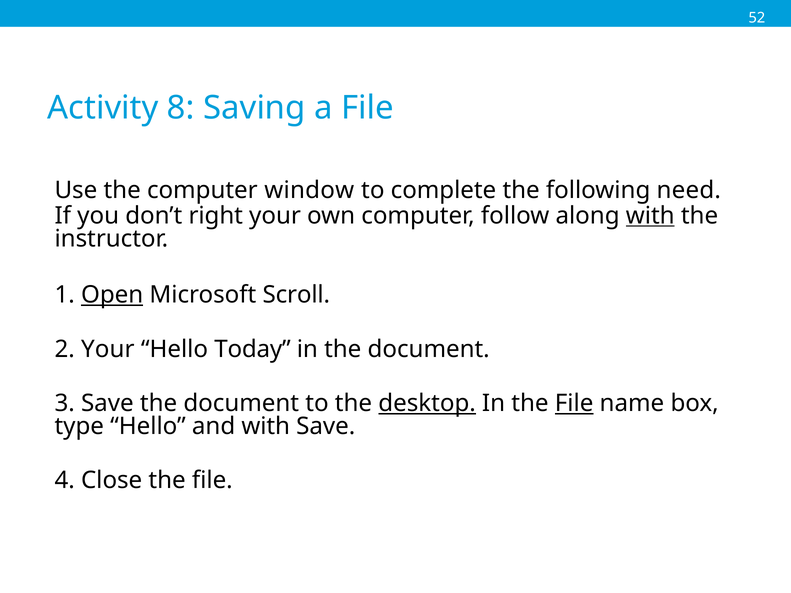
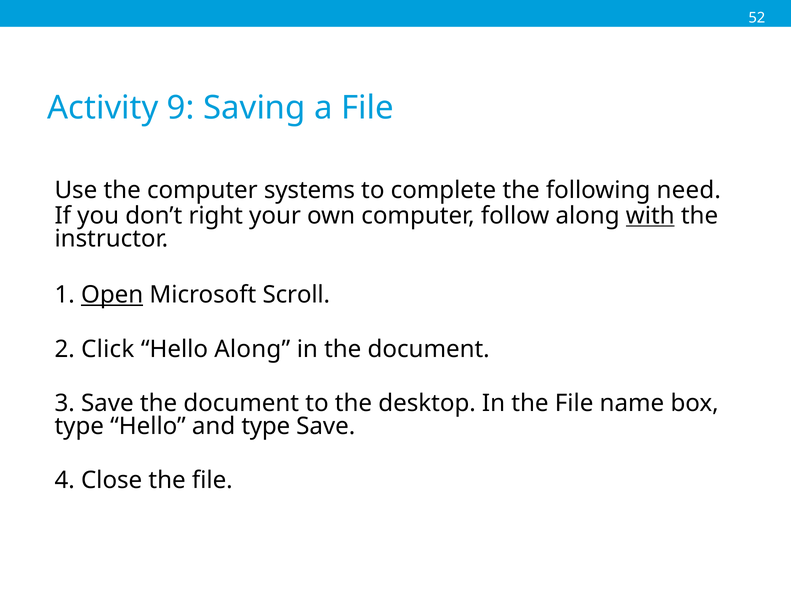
8: 8 -> 9
window: window -> systems
2 Your: Your -> Click
Hello Today: Today -> Along
desktop underline: present -> none
File at (574, 403) underline: present -> none
and with: with -> type
